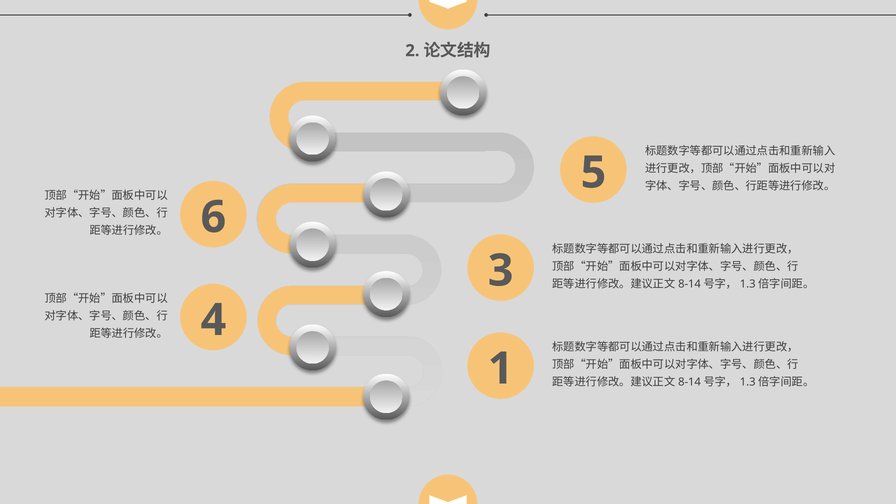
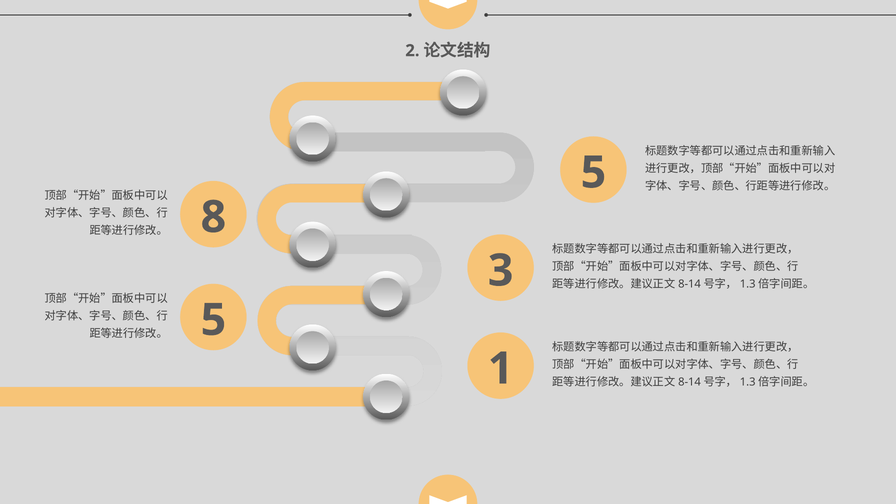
6: 6 -> 8
4 at (213, 320): 4 -> 5
